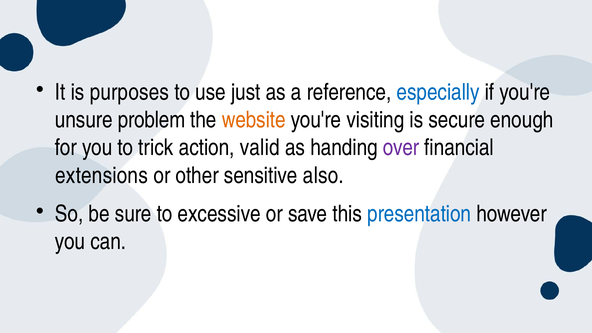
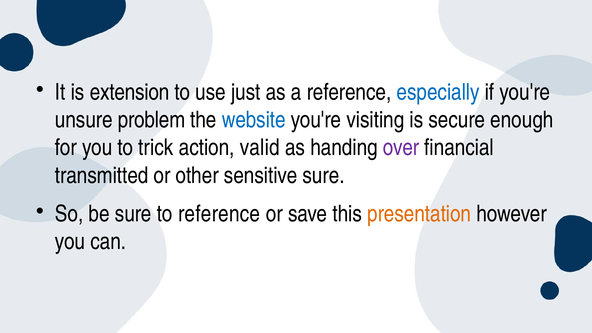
purposes: purposes -> extension
website colour: orange -> blue
extensions: extensions -> transmitted
sensitive also: also -> sure
to excessive: excessive -> reference
presentation colour: blue -> orange
